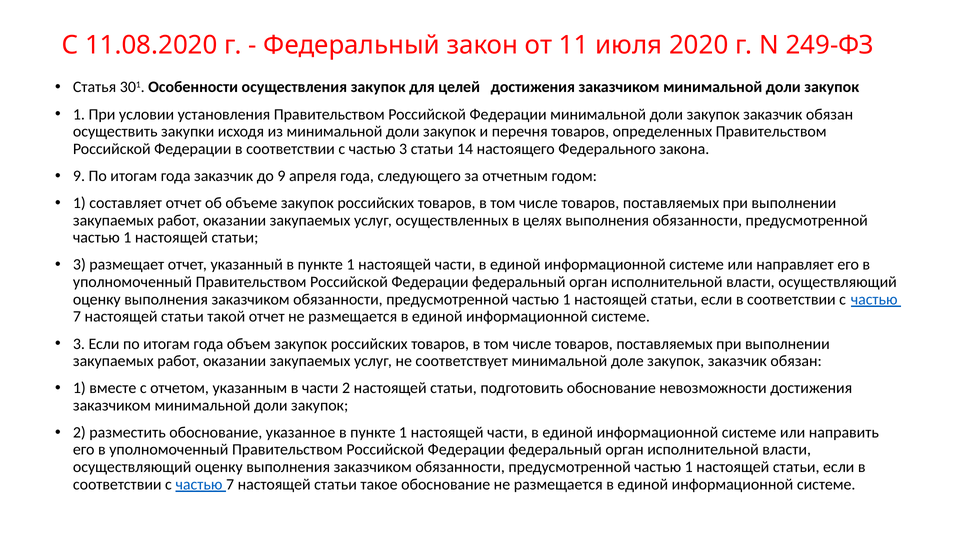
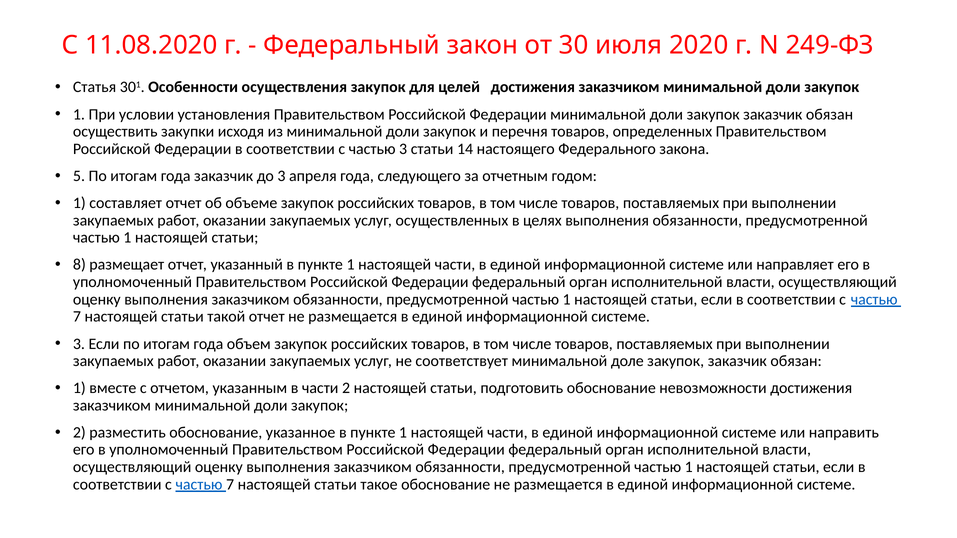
11: 11 -> 30
9 at (79, 176): 9 -> 5
до 9: 9 -> 3
3 at (79, 265): 3 -> 8
